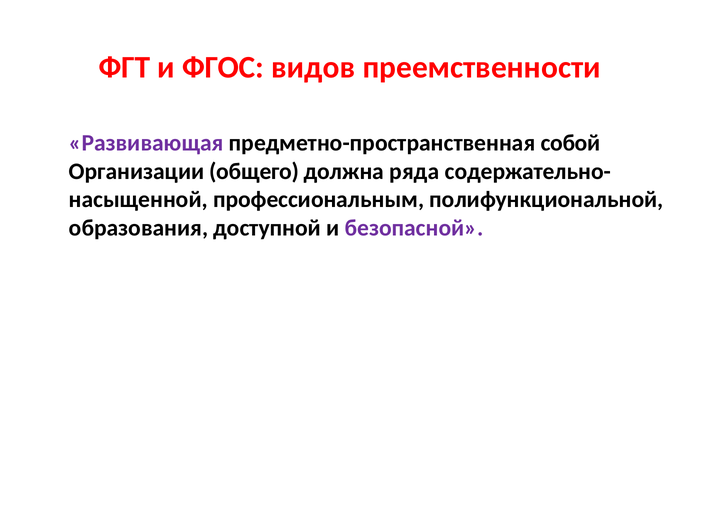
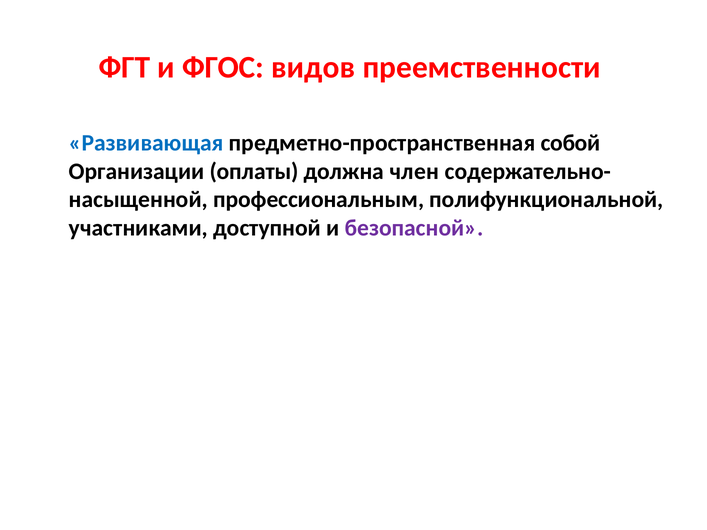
Развивающая colour: purple -> blue
общего: общего -> оплаты
ряда: ряда -> член
образования: образования -> участниками
